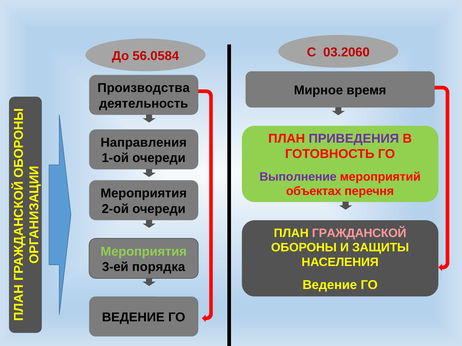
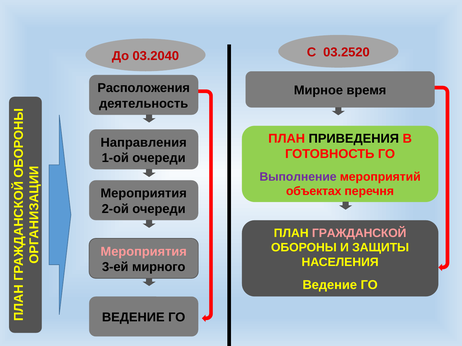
03.2060: 03.2060 -> 03.2520
56.0584: 56.0584 -> 03.2040
Производства: Производства -> Расположения
ПРИВЕДЕНИЯ colour: purple -> black
Мероприятия at (144, 252) colour: light green -> pink
порядка: порядка -> мирного
